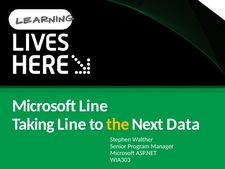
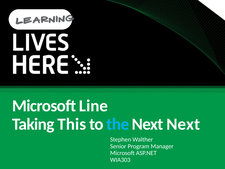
Taking Line: Line -> This
the colour: yellow -> light blue
Next Data: Data -> Next
